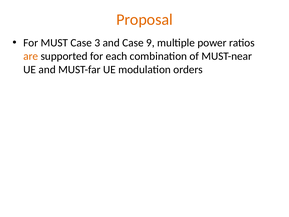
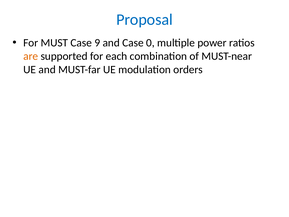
Proposal colour: orange -> blue
3: 3 -> 9
9: 9 -> 0
